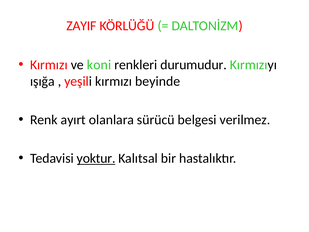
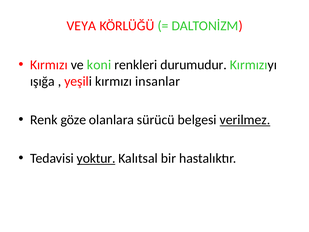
ZAYIF: ZAYIF -> VEYA
beyinde: beyinde -> insanlar
ayırt: ayırt -> göze
verilmez underline: none -> present
